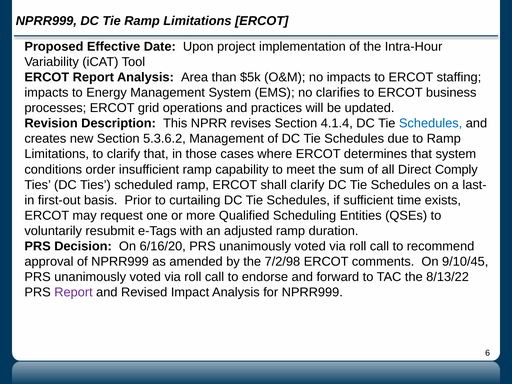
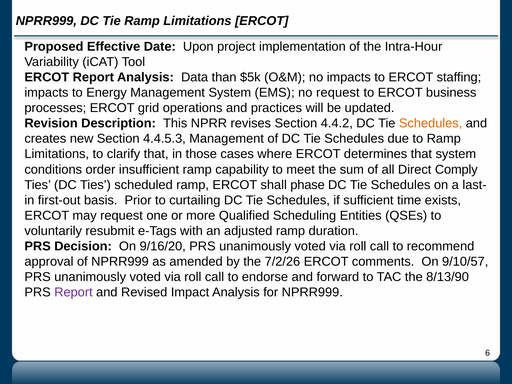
Area: Area -> Data
no clarifies: clarifies -> request
4.1.4: 4.1.4 -> 4.4.2
Schedules at (431, 123) colour: blue -> orange
5.3.6.2: 5.3.6.2 -> 4.4.5.3
shall clarify: clarify -> phase
6/16/20: 6/16/20 -> 9/16/20
7/2/98: 7/2/98 -> 7/2/26
9/10/45: 9/10/45 -> 9/10/57
8/13/22: 8/13/22 -> 8/13/90
